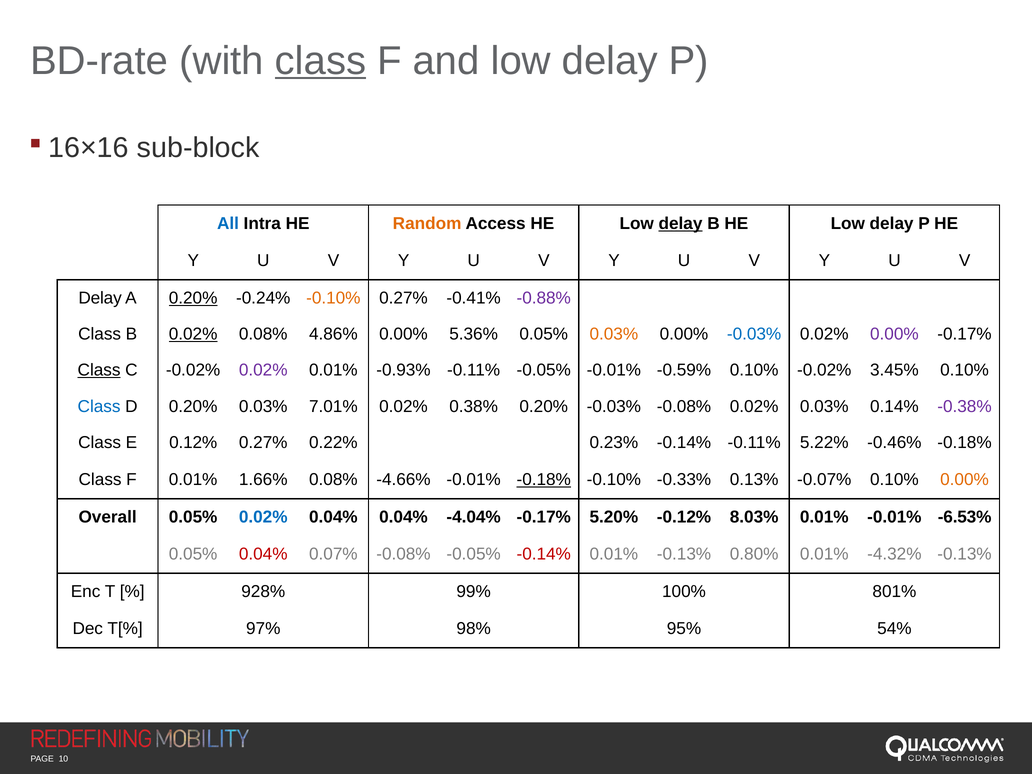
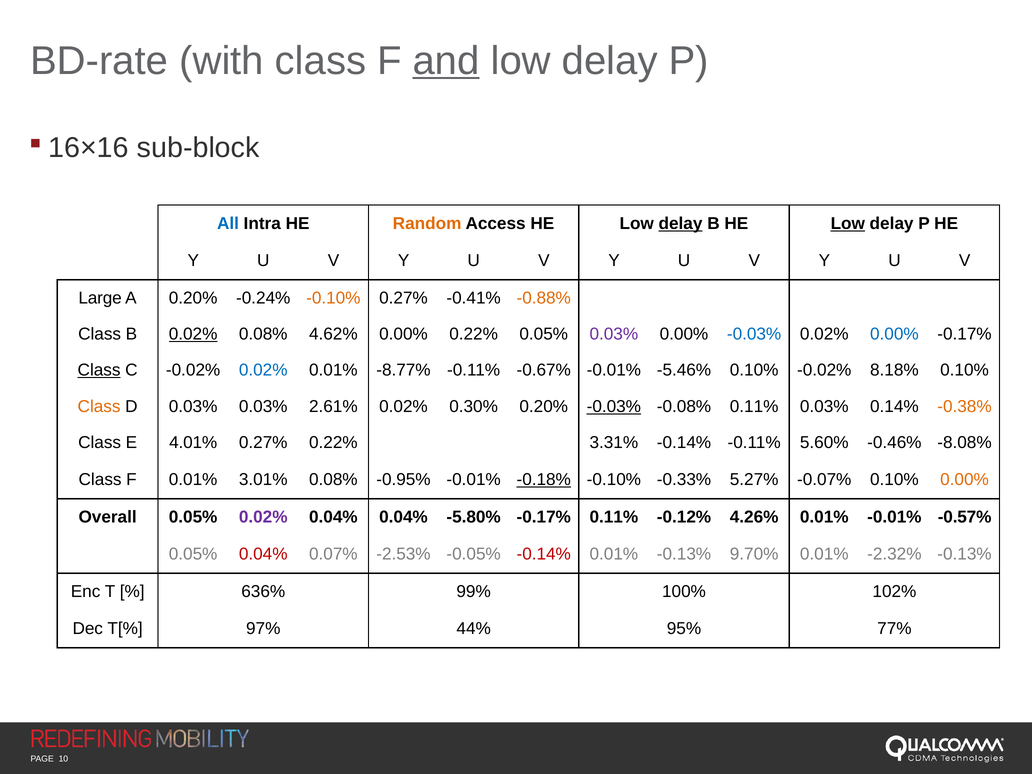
class at (321, 61) underline: present -> none
and underline: none -> present
Low at (848, 224) underline: none -> present
Delay at (100, 298): Delay -> Large
0.20% at (193, 298) underline: present -> none
-0.88% colour: purple -> orange
4.86%: 4.86% -> 4.62%
0.00% 5.36%: 5.36% -> 0.22%
0.03% at (614, 334) colour: orange -> purple
0.00% at (894, 334) colour: purple -> blue
0.02% at (263, 370) colour: purple -> blue
-0.93%: -0.93% -> -8.77%
-0.11% -0.05%: -0.05% -> -0.67%
-0.59%: -0.59% -> -5.46%
3.45%: 3.45% -> 8.18%
Class at (99, 406) colour: blue -> orange
D 0.20%: 0.20% -> 0.03%
7.01%: 7.01% -> 2.61%
0.38%: 0.38% -> 0.30%
-0.03% at (614, 406) underline: none -> present
-0.08% 0.02%: 0.02% -> 0.11%
-0.38% colour: purple -> orange
0.12%: 0.12% -> 4.01%
0.23%: 0.23% -> 3.31%
5.22%: 5.22% -> 5.60%
-0.46% -0.18%: -0.18% -> -8.08%
1.66%: 1.66% -> 3.01%
-4.66%: -4.66% -> -0.95%
0.13%: 0.13% -> 5.27%
0.02% at (263, 517) colour: blue -> purple
-4.04%: -4.04% -> -5.80%
-0.17% 5.20%: 5.20% -> 0.11%
8.03%: 8.03% -> 4.26%
-6.53%: -6.53% -> -0.57%
0.07% -0.08%: -0.08% -> -2.53%
0.80%: 0.80% -> 9.70%
-4.32%: -4.32% -> -2.32%
928%: 928% -> 636%
801%: 801% -> 102%
98%: 98% -> 44%
54%: 54% -> 77%
